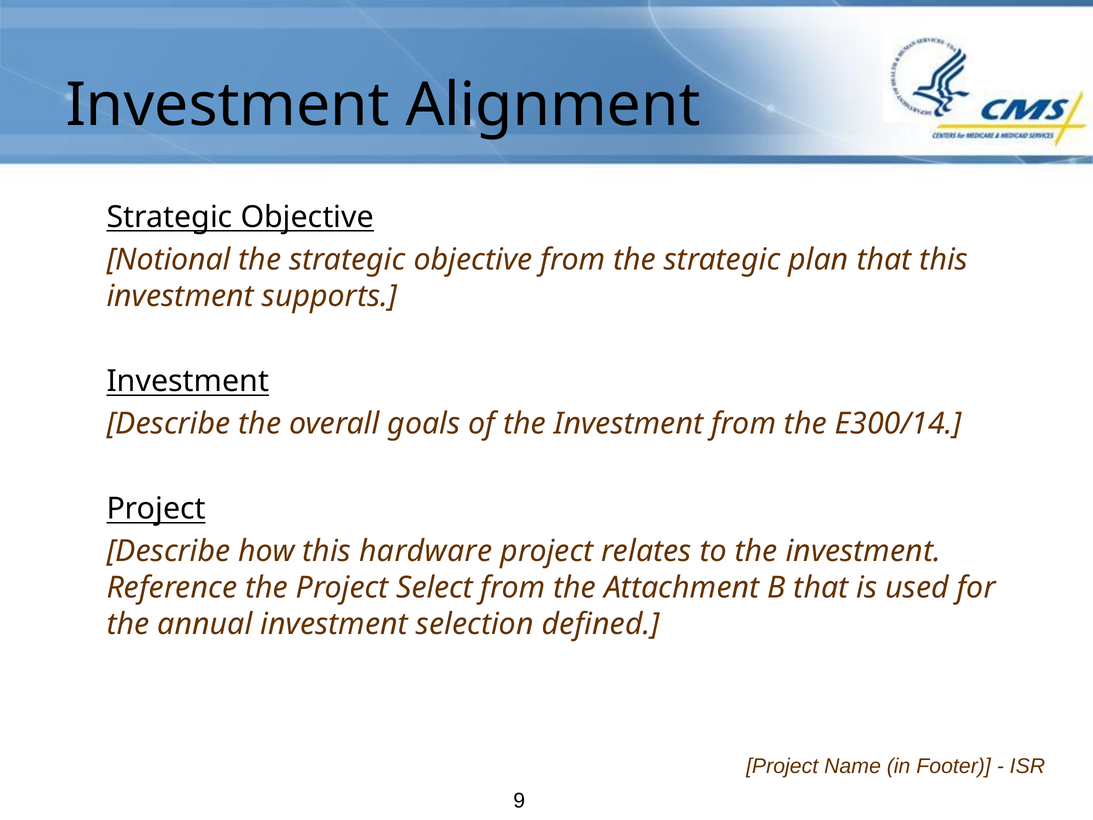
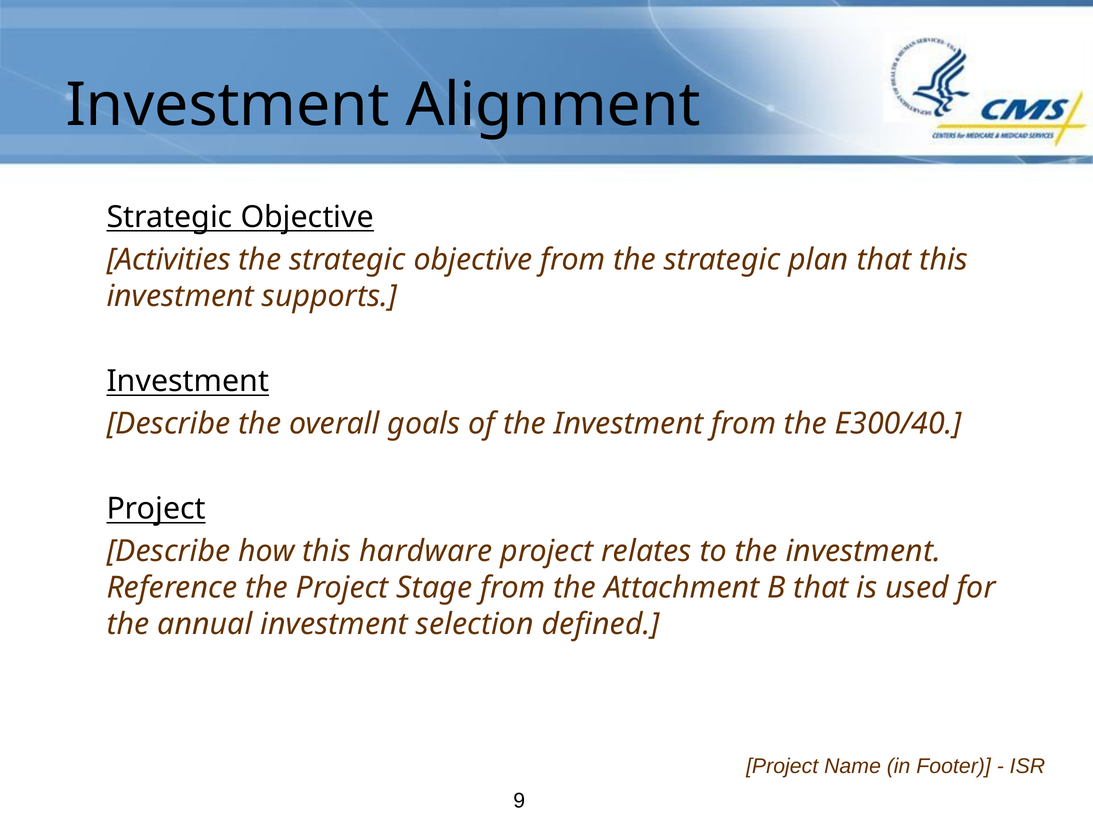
Notional: Notional -> Activities
E300/14: E300/14 -> E300/40
Select: Select -> Stage
